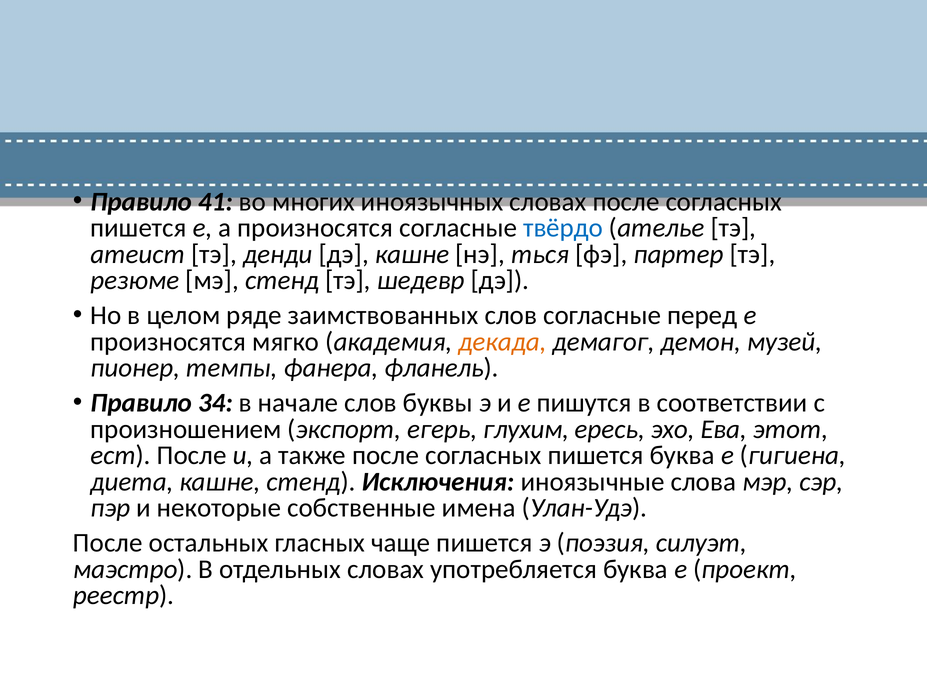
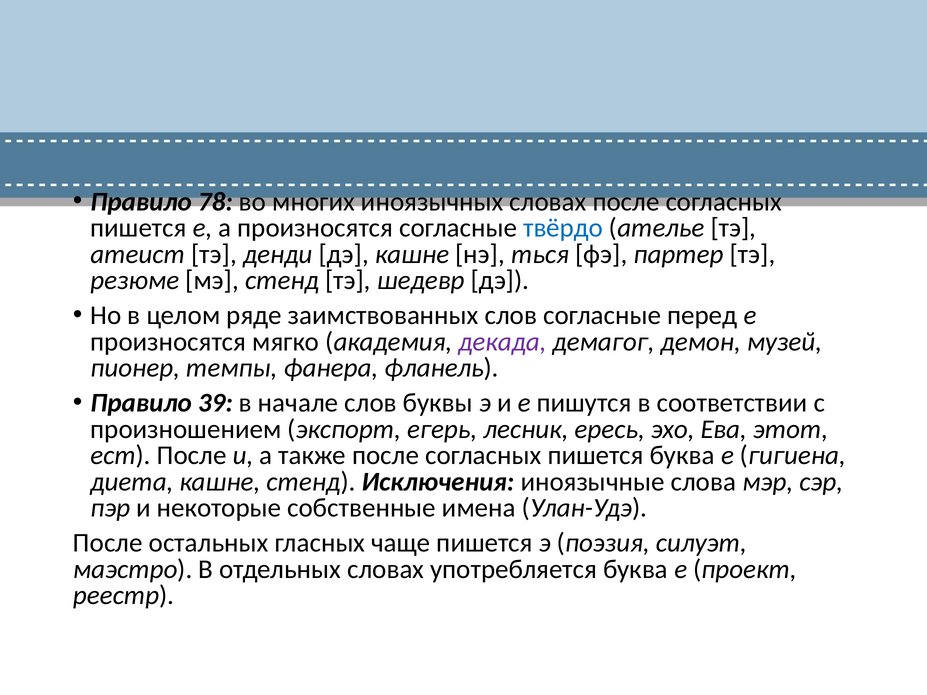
41: 41 -> 78
декада colour: orange -> purple
34: 34 -> 39
глухим: глухим -> лесник
